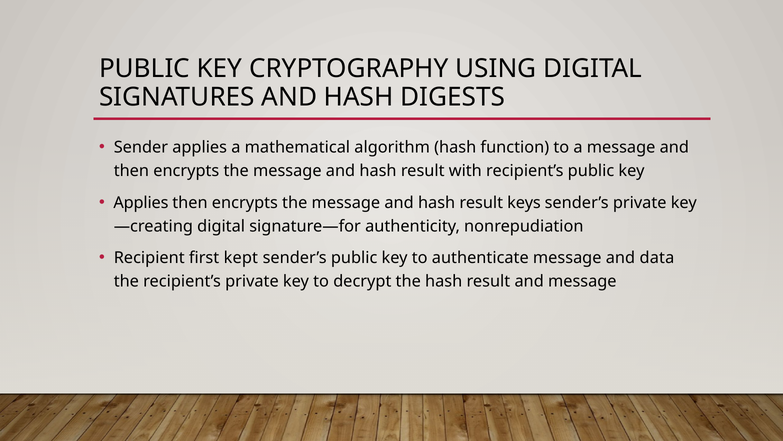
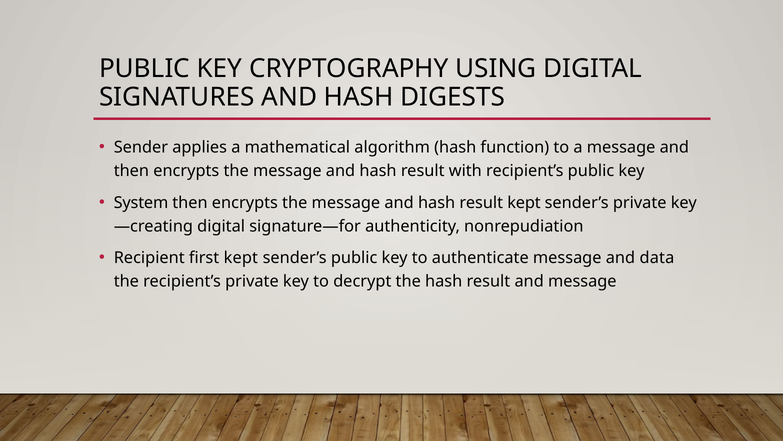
Applies at (141, 202): Applies -> System
result keys: keys -> kept
